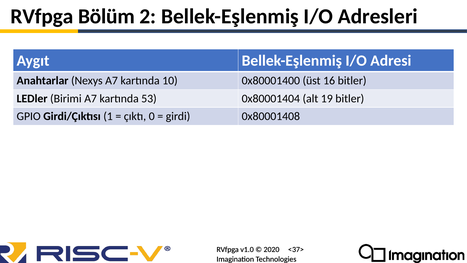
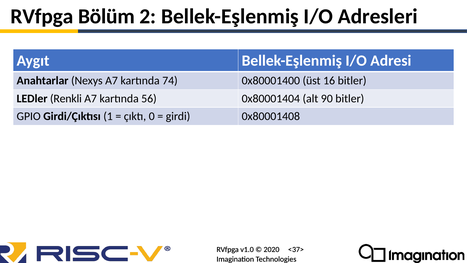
10: 10 -> 74
Birimi: Birimi -> Renkli
53: 53 -> 56
19: 19 -> 90
